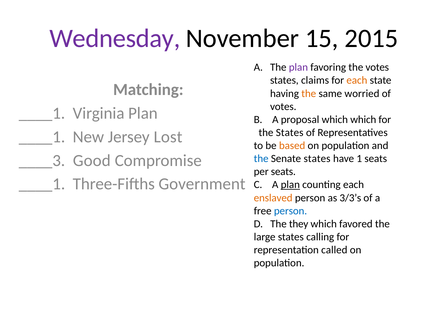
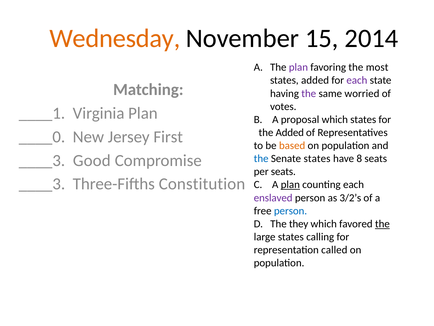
Wednesday colour: purple -> orange
2015: 2015 -> 2014
the votes: votes -> most
states claims: claims -> added
each at (357, 80) colour: orange -> purple
the at (309, 93) colour: orange -> purple
which which: which -> states
the States: States -> Added
____1 at (42, 137): ____1 -> ____0
Lost: Lost -> First
1: 1 -> 8
____1 at (42, 184): ____1 -> ____3
Government: Government -> Constitution
enslaved colour: orange -> purple
3/3’s: 3/3’s -> 3/2’s
the at (382, 224) underline: none -> present
